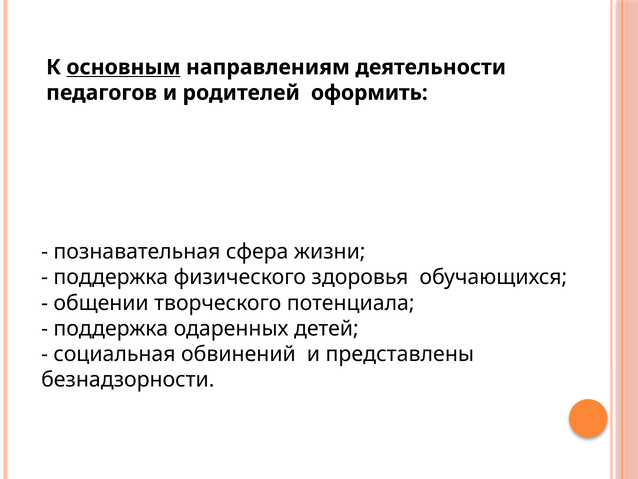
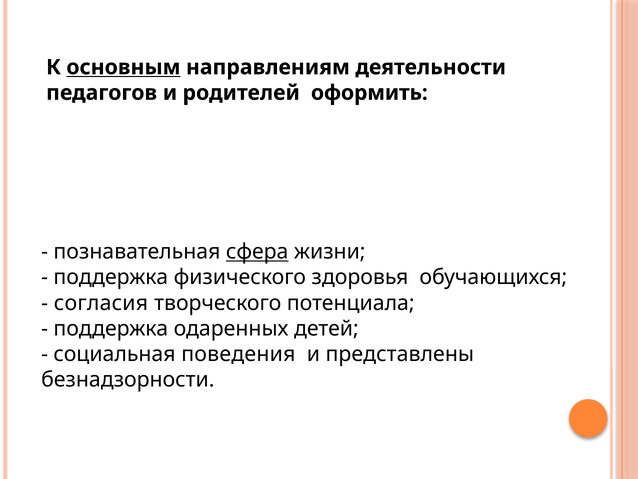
сфера underline: none -> present
общении: общении -> согласия
обвинений: обвинений -> поведения
